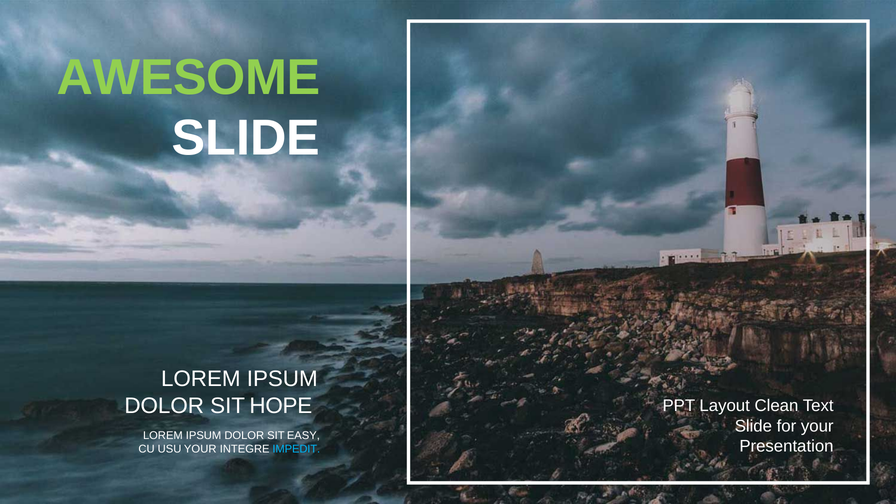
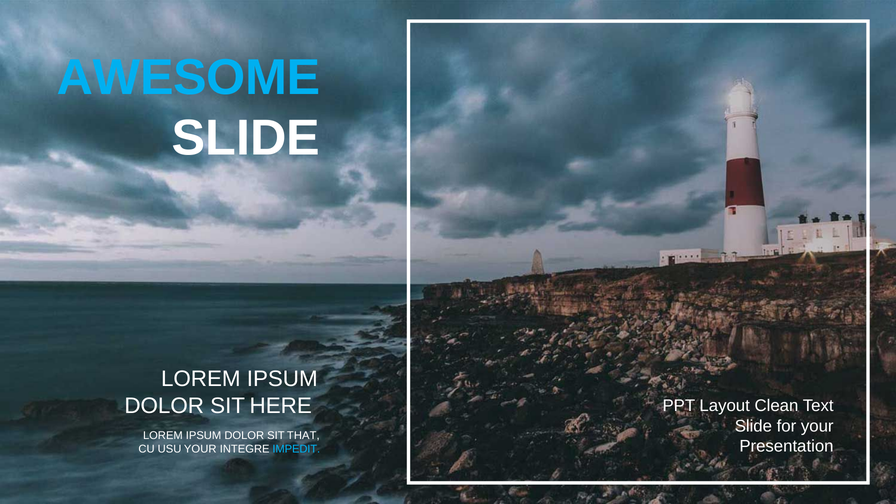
AWESOME colour: light green -> light blue
HOPE: HOPE -> HERE
EASY: EASY -> THAT
